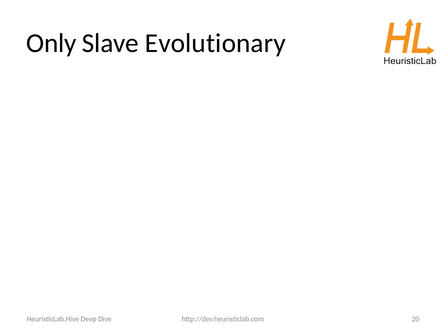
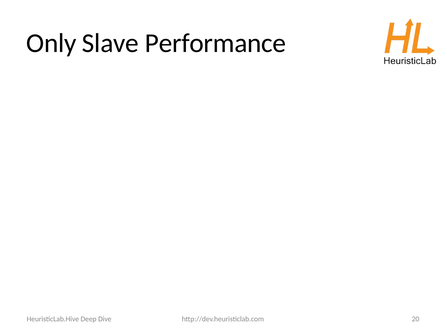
Evolutionary: Evolutionary -> Performance
